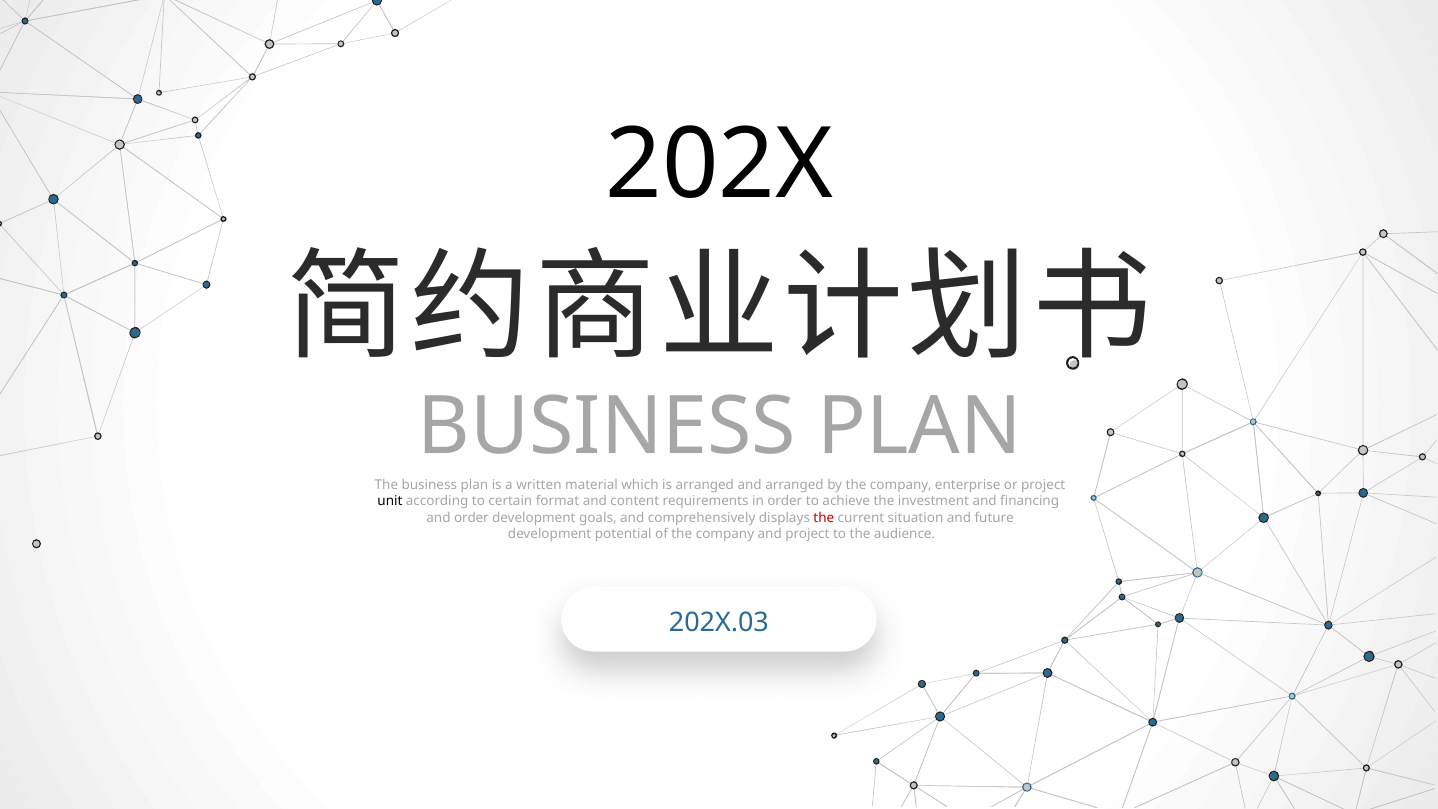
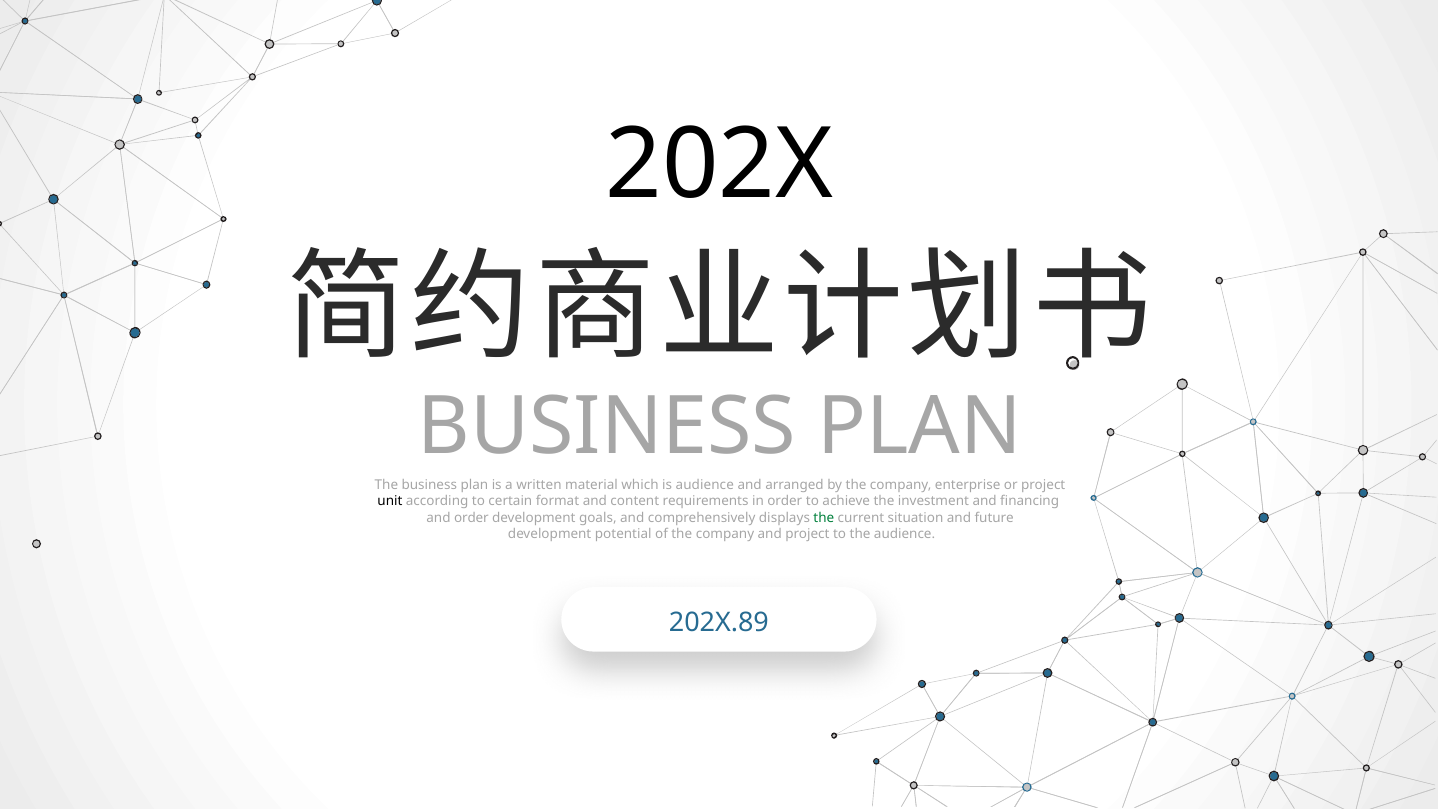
is arranged: arranged -> audience
the at (824, 518) colour: red -> green
202X.03: 202X.03 -> 202X.89
